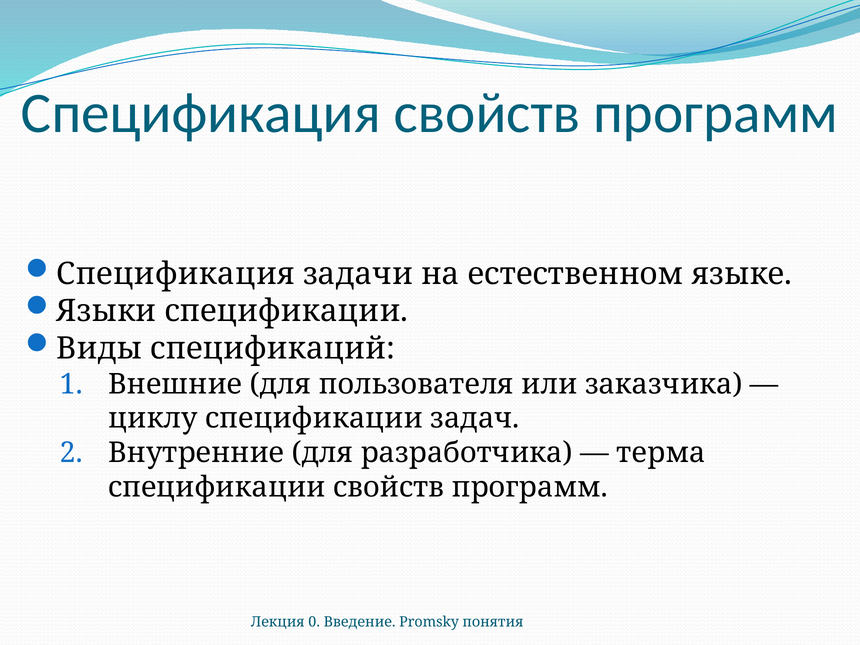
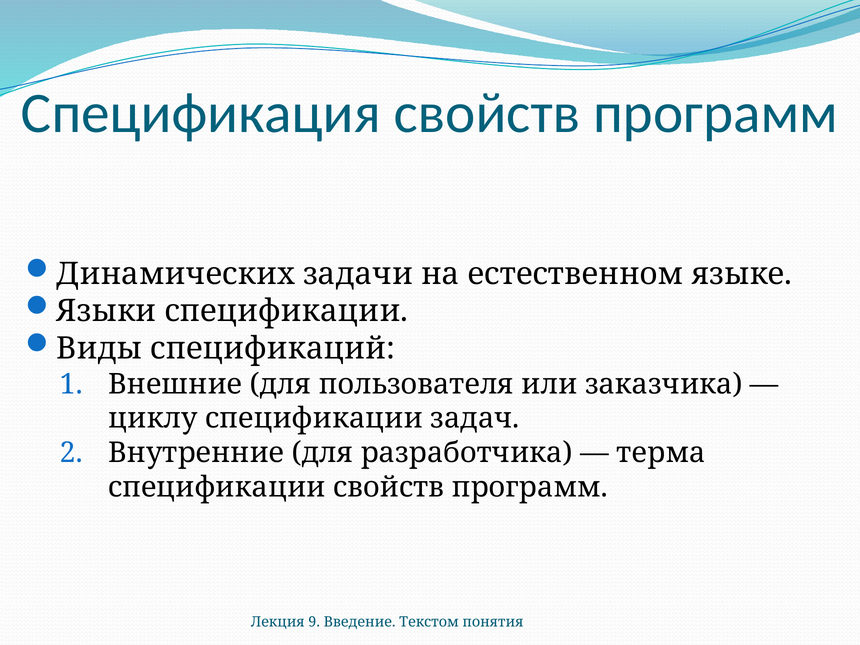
Спецификация at (176, 274): Спецификация -> Динамических
0: 0 -> 9
Promsky: Promsky -> Текстом
